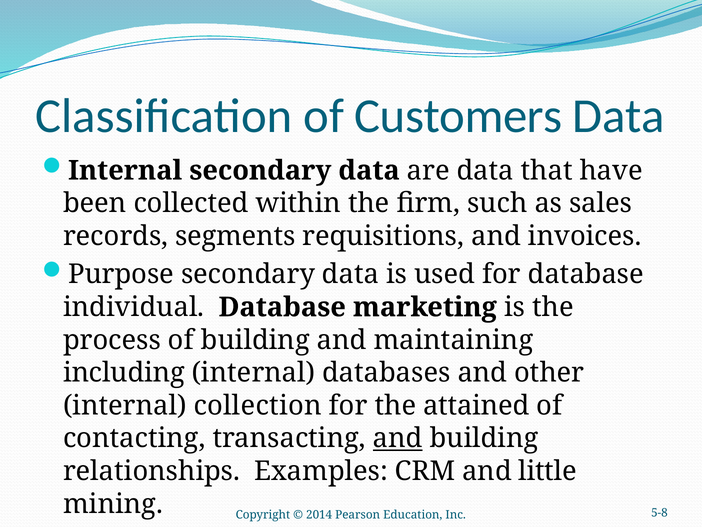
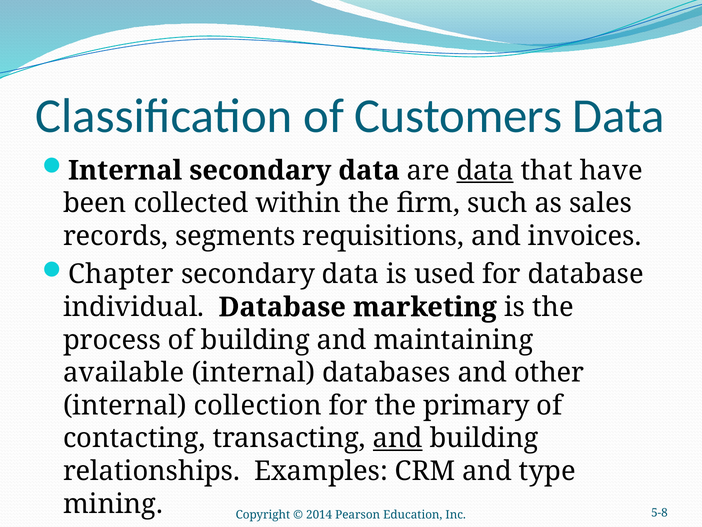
data at (485, 170) underline: none -> present
Purpose: Purpose -> Chapter
including: including -> available
attained: attained -> primary
little: little -> type
